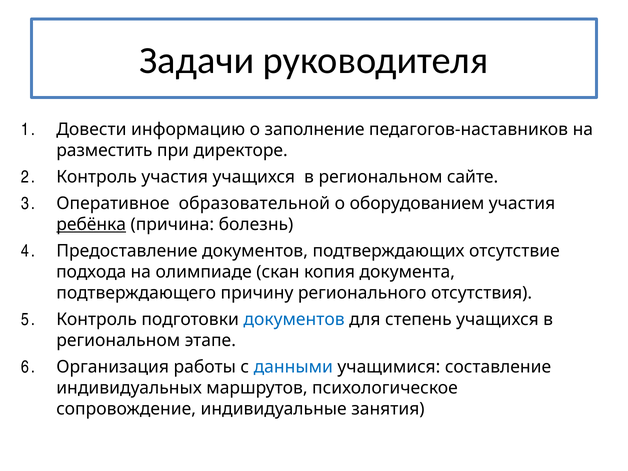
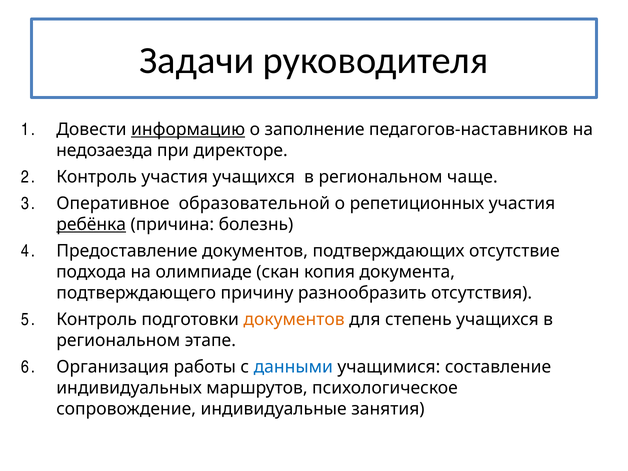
информацию underline: none -> present
разместить: разместить -> недозаезда
сайте: сайте -> чаще
оборудованием: оборудованием -> репетиционных
регионального: регионального -> разнообразить
документов at (294, 320) colour: blue -> orange
